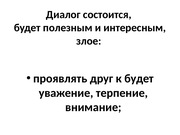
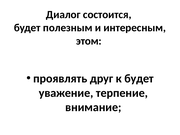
злое: злое -> этом
